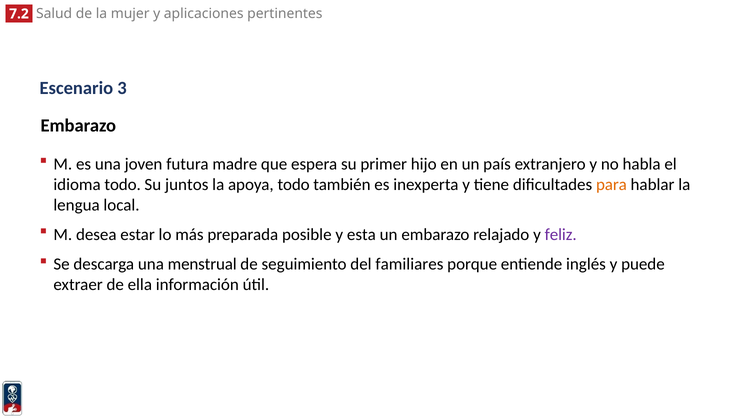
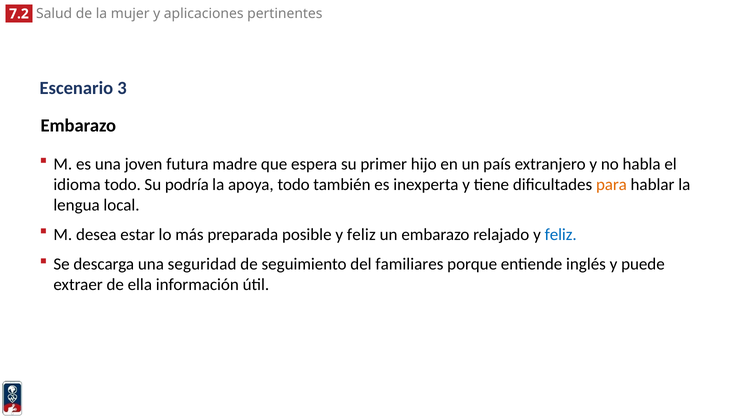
juntos: juntos -> podría
posible y esta: esta -> feliz
feliz at (561, 234) colour: purple -> blue
menstrual: menstrual -> seguridad
